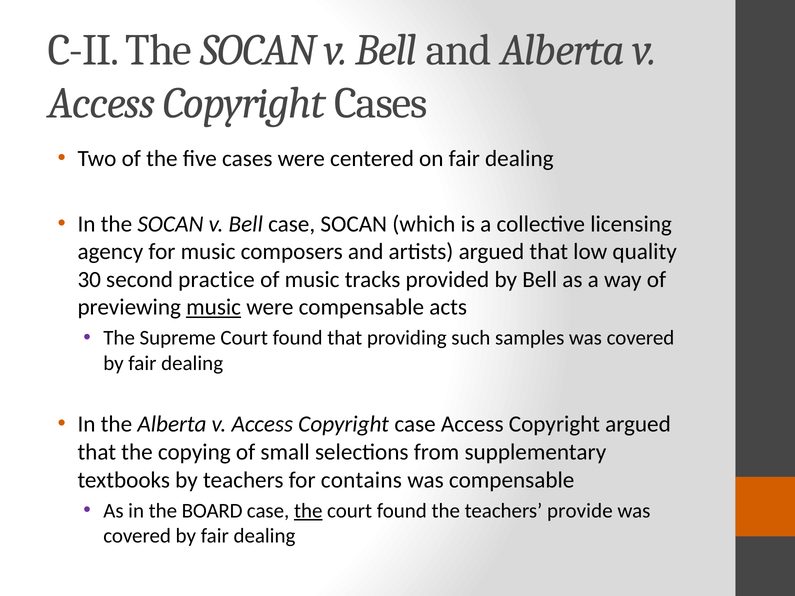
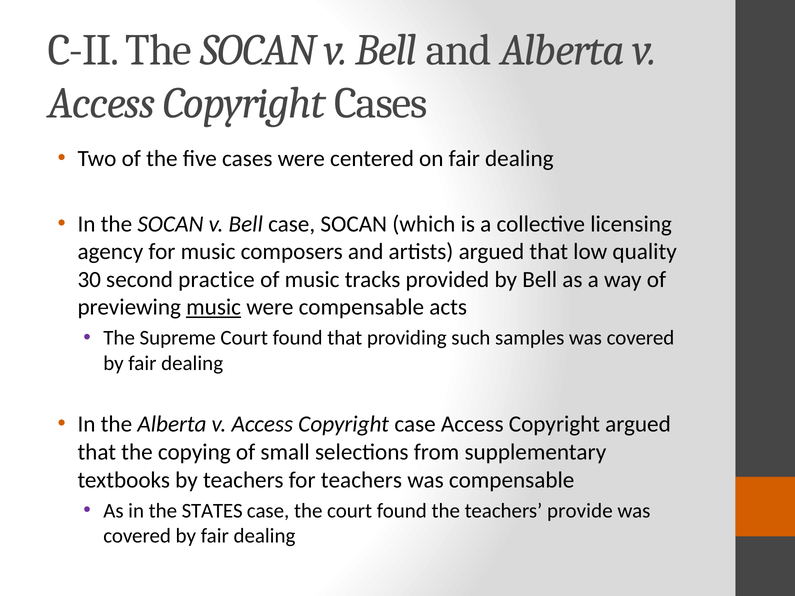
for contains: contains -> teachers
BOARD: BOARD -> STATES
the at (308, 511) underline: present -> none
